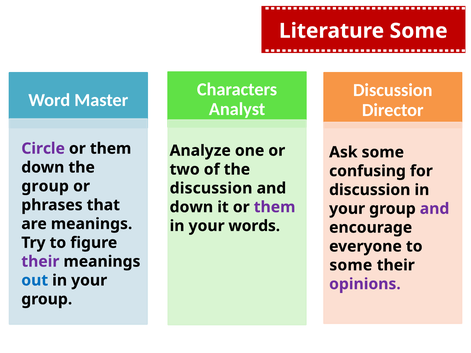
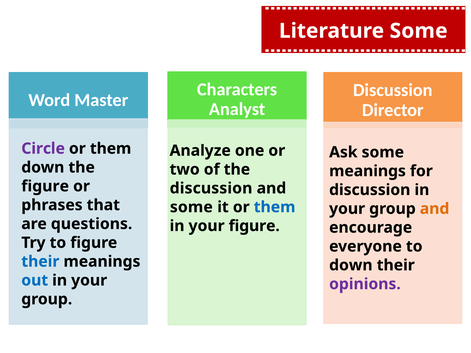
confusing at (367, 171): confusing -> meanings
group at (45, 186): group -> figure
down at (191, 207): down -> some
them at (275, 207) colour: purple -> blue
and at (435, 209) colour: purple -> orange
are meanings: meanings -> questions
your words: words -> figure
their at (40, 262) colour: purple -> blue
some at (351, 265): some -> down
